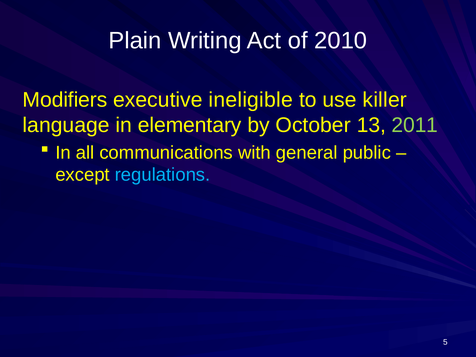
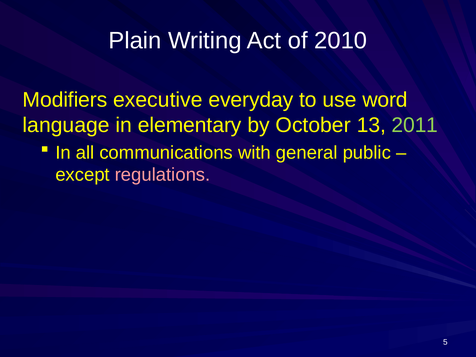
ineligible: ineligible -> everyday
killer: killer -> word
regulations colour: light blue -> pink
